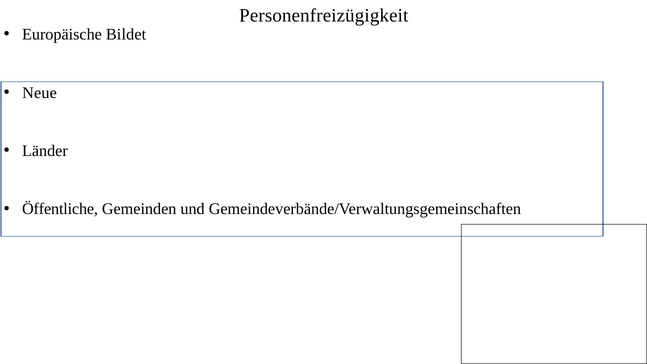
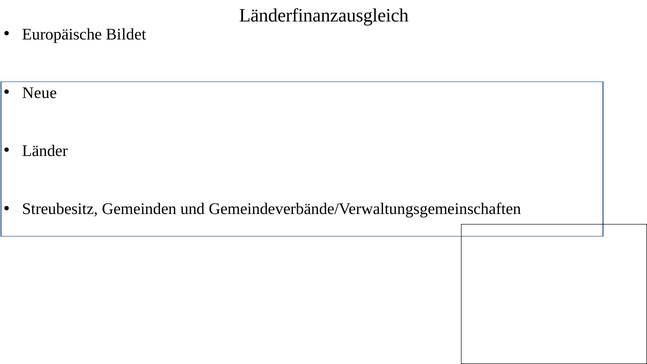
Personenfreizügigkeit: Personenfreizügigkeit -> Länderfinanzausgleich
Öffentliche: Öffentliche -> Streubesitz
